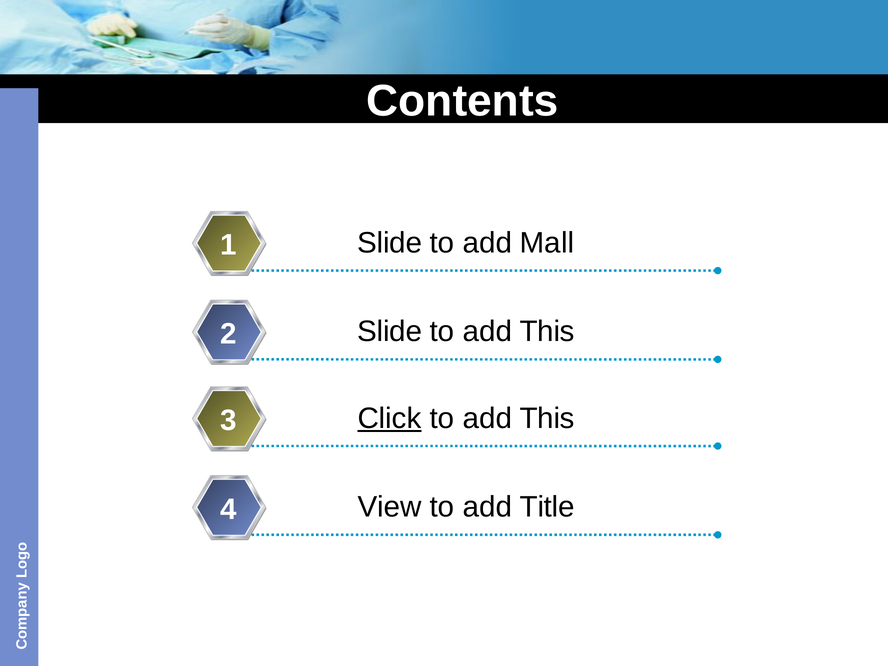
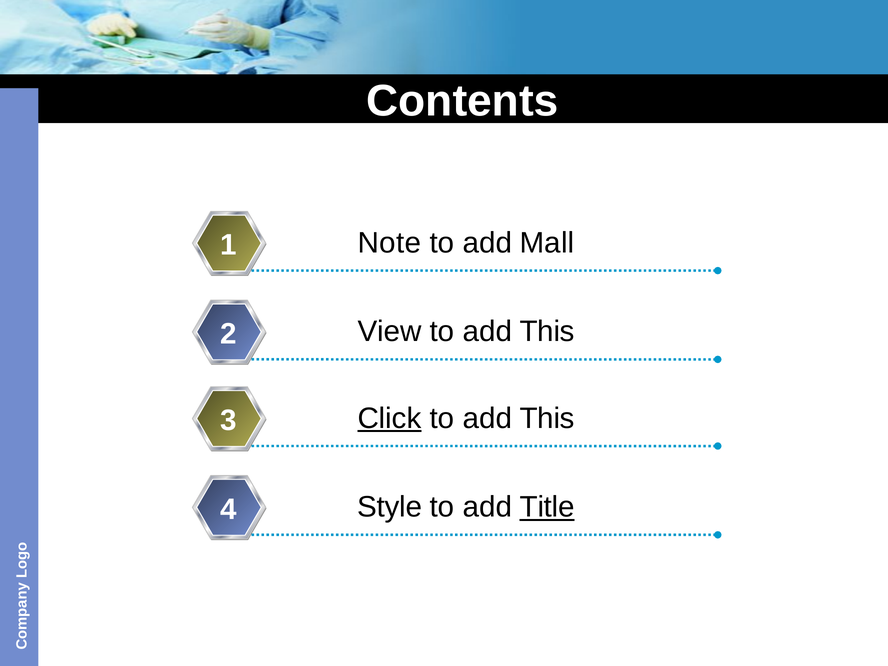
Slide at (390, 243): Slide -> Note
Slide at (390, 332): Slide -> View
View: View -> Style
Title underline: none -> present
